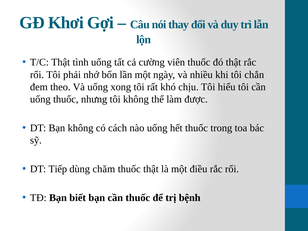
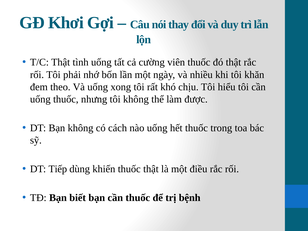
chắn: chắn -> khăn
chăm: chăm -> khiến
